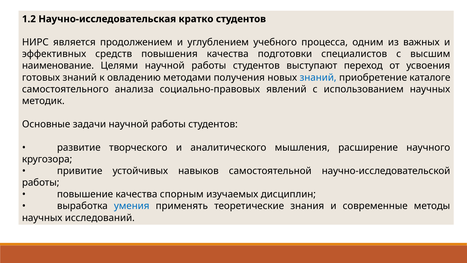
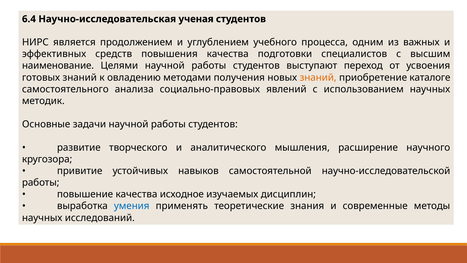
1.2: 1.2 -> 6.4
кратко: кратко -> ученая
знаний at (318, 77) colour: blue -> orange
спорным: спорным -> исходное
